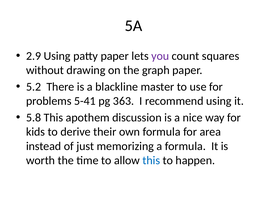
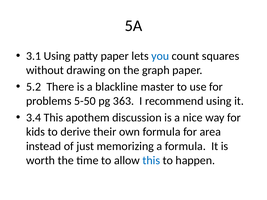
2.9: 2.9 -> 3.1
you colour: purple -> blue
5-41: 5-41 -> 5-50
5.8: 5.8 -> 3.4
